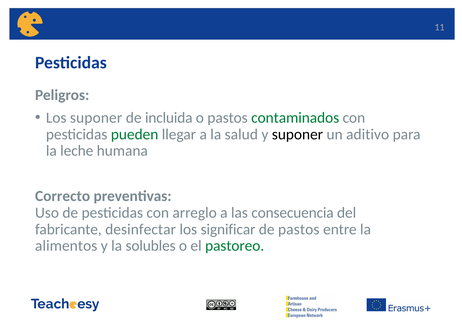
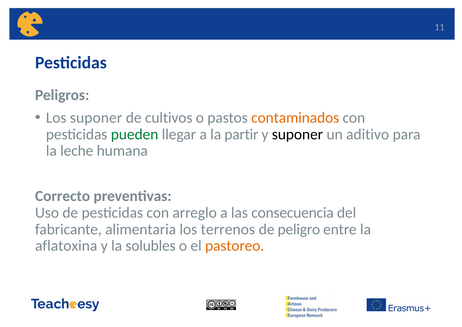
incluida: incluida -> cultivos
contaminados colour: green -> orange
salud: salud -> partir
desinfectar: desinfectar -> alimentaria
significar: significar -> terrenos
de pastos: pastos -> peligro
alimentos: alimentos -> aflatoxina
pastoreo colour: green -> orange
